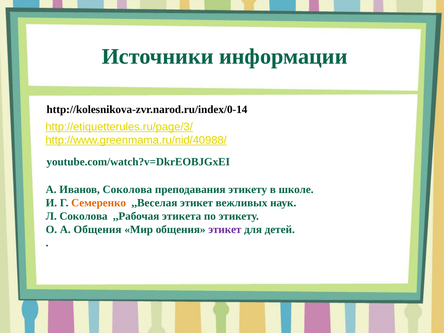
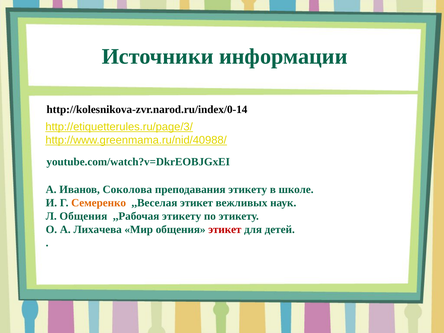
Л Соколова: Соколова -> Общения
,,Рабочая этикета: этикета -> этикету
А Общения: Общения -> Лихачева
этикет at (225, 230) colour: purple -> red
